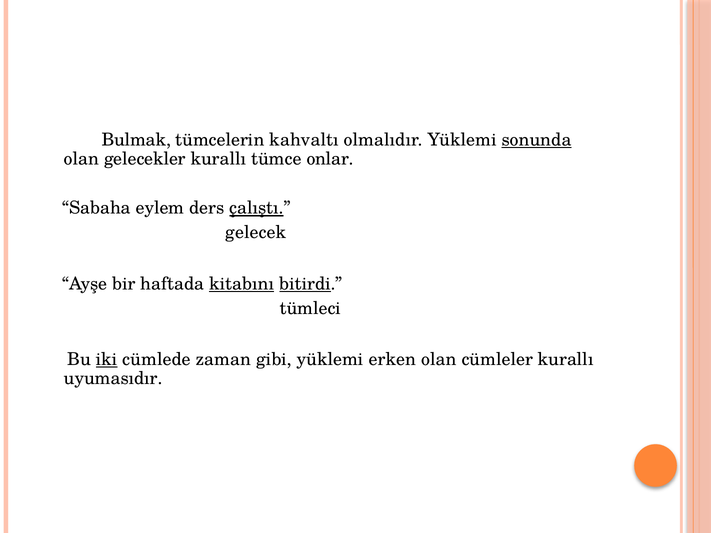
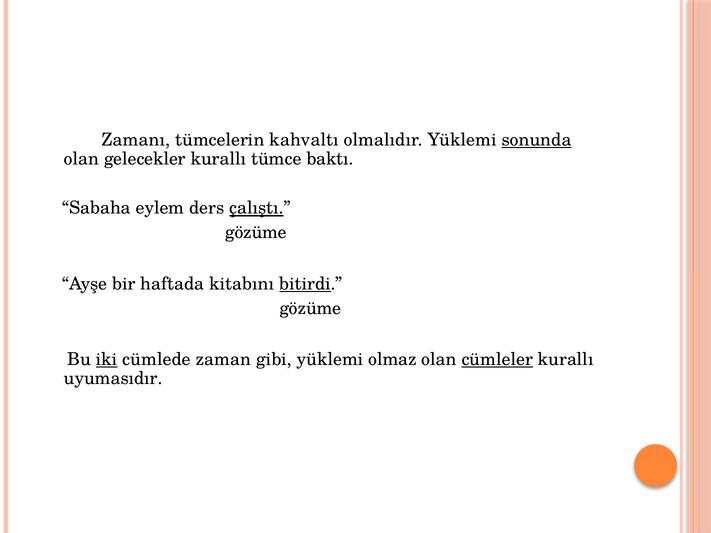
Bulmak: Bulmak -> Zamanı
onlar: onlar -> baktı
gelecek at (256, 233): gelecek -> gözüme
kitabını underline: present -> none
tümleci at (310, 308): tümleci -> gözüme
erken: erken -> olmaz
cümleler underline: none -> present
